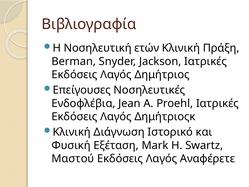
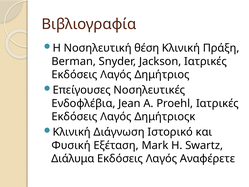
ετών: ετών -> θέση
Μαστού: Μαστού -> Διάλυμα
